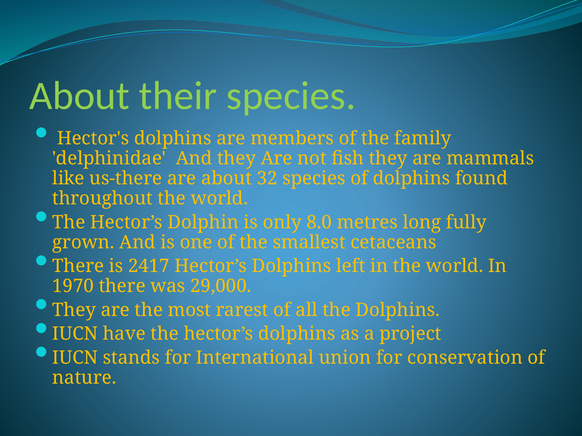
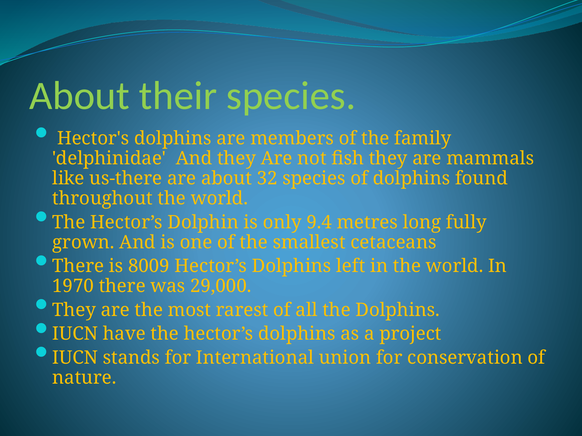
8.0: 8.0 -> 9.4
2417: 2417 -> 8009
